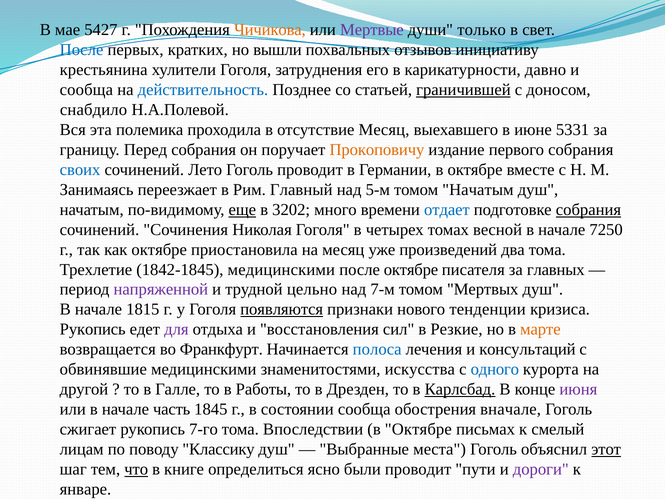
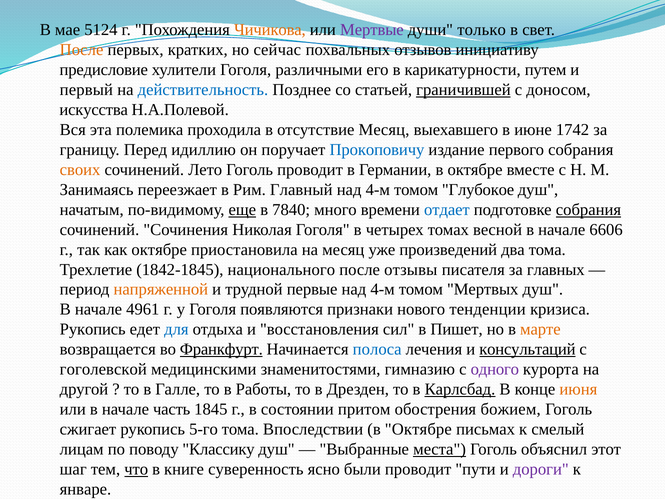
5427: 5427 -> 5124
После at (82, 50) colour: blue -> orange
вышли: вышли -> сейчас
крестьянина: крестьянина -> предисловие
затруднения: затруднения -> различными
давно: давно -> путем
сообща at (86, 90): сообща -> первый
снабдило: снабдило -> искусства
5331: 5331 -> 1742
Перед собрания: собрания -> идиллию
Прокоповичу colour: orange -> blue
своих colour: blue -> orange
5-м at (378, 190): 5-м -> 4-м
томом Начатым: Начатым -> Глубокое
3202: 3202 -> 7840
7250: 7250 -> 6606
1842-1845 медицинскими: медицинскими -> национального
после октябре: октябре -> отзывы
напряженной colour: purple -> orange
цельно: цельно -> первые
7-м at (383, 289): 7-м -> 4-м
1815: 1815 -> 4961
появляются underline: present -> none
для colour: purple -> blue
Резкие: Резкие -> Пишет
Франкфурт underline: none -> present
консультаций underline: none -> present
обвинявшие: обвинявшие -> гоголевской
искусства: искусства -> гимназию
одного colour: blue -> purple
июня colour: purple -> orange
состоянии сообща: сообща -> притом
вначале: вначале -> божием
7-го: 7-го -> 5-го
места underline: none -> present
этот underline: present -> none
определиться: определиться -> суверенность
